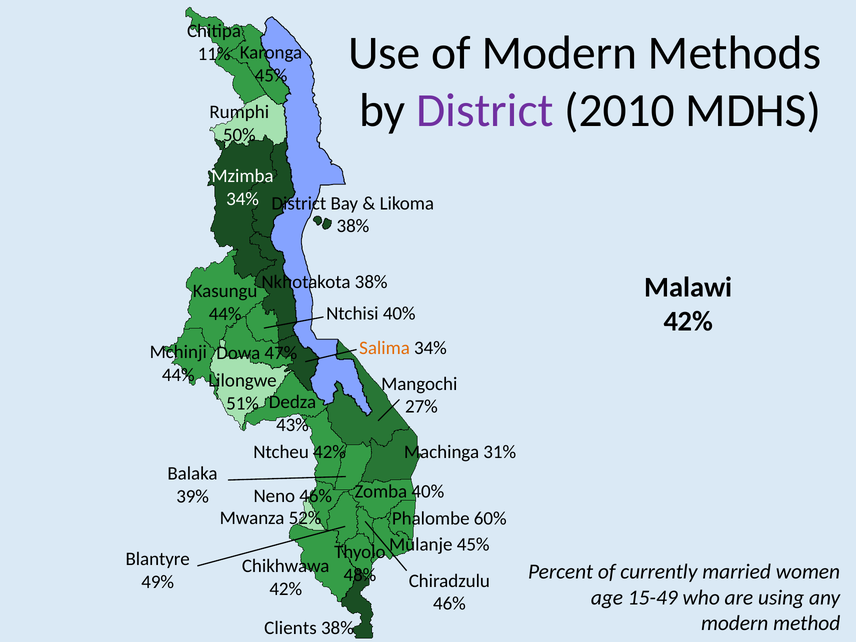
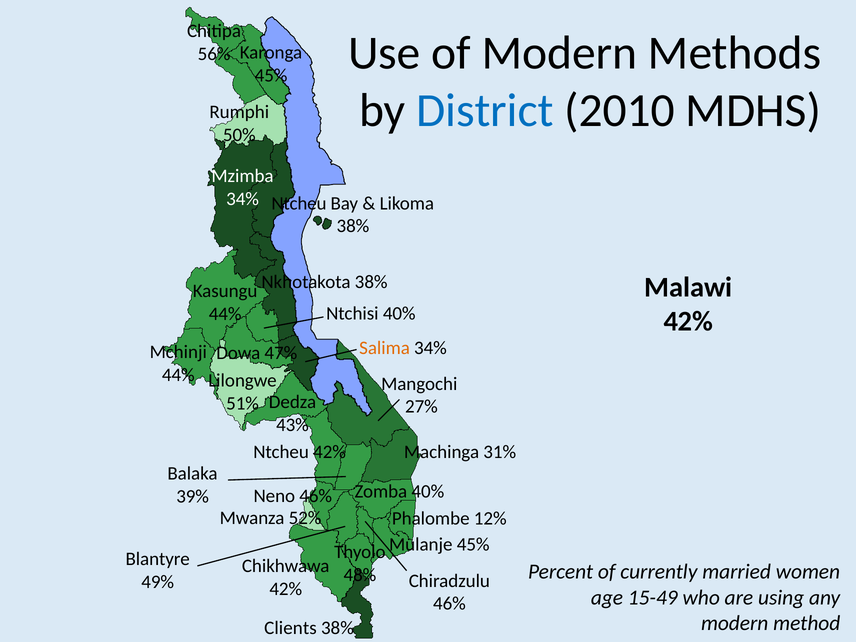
11%: 11% -> 56%
District at (485, 110) colour: purple -> blue
District at (299, 203): District -> Ntcheu
60%: 60% -> 12%
